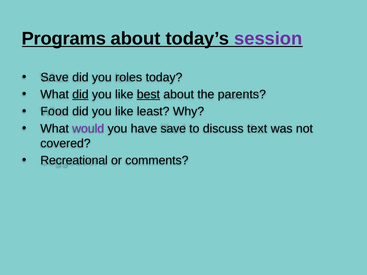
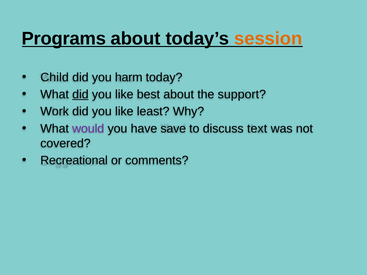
session colour: purple -> orange
Save at (55, 77): Save -> Child
roles: roles -> harm
best underline: present -> none
parents: parents -> support
Food: Food -> Work
